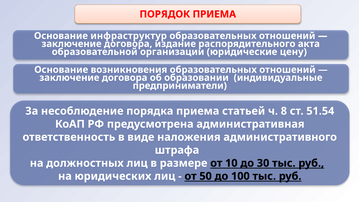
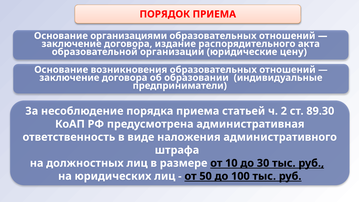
инфраструктур: инфраструктур -> организациями
8: 8 -> 2
51.54: 51.54 -> 89.30
